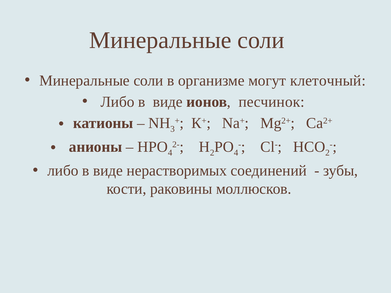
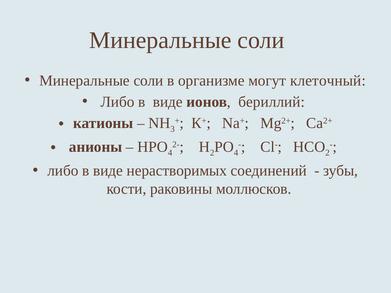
песчинок: песчинок -> бериллий
